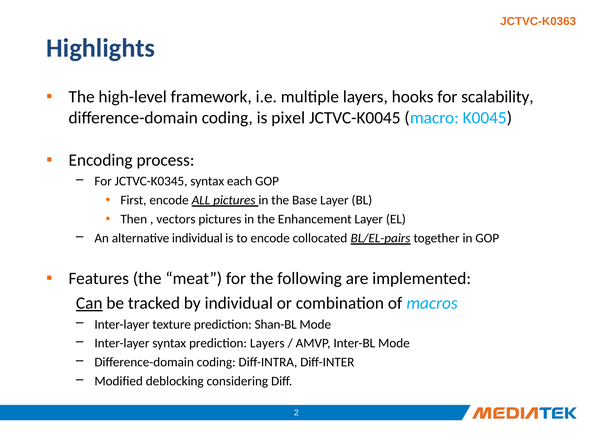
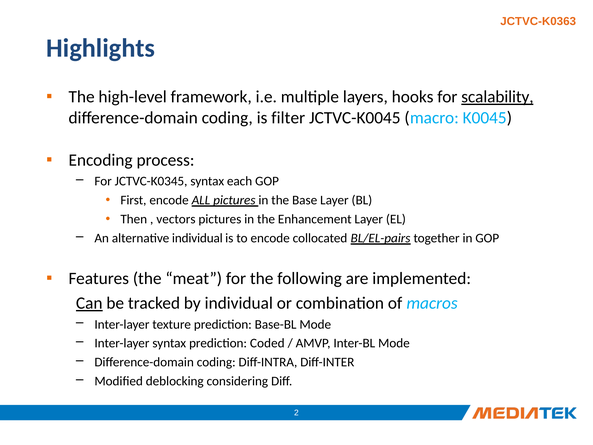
scalability underline: none -> present
pixel: pixel -> filter
Shan-BL: Shan-BL -> Base-BL
prediction Layers: Layers -> Coded
